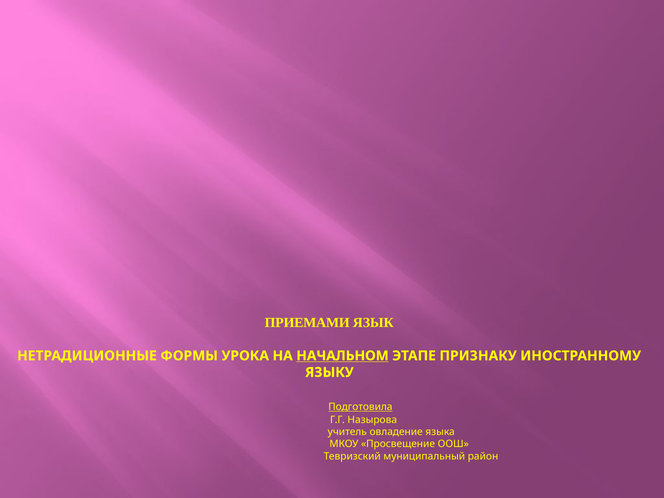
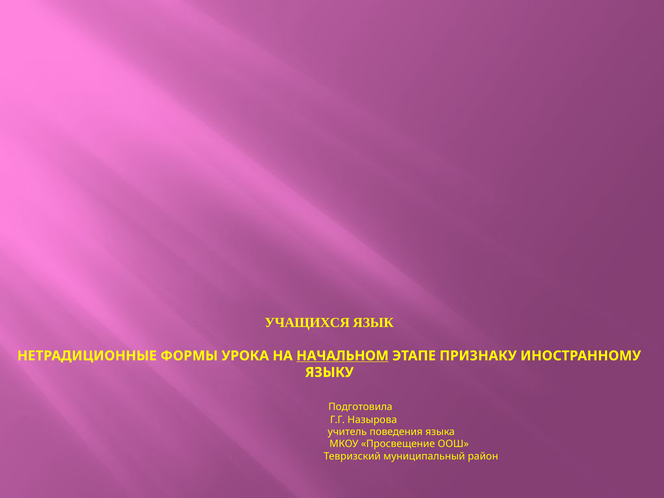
ПРИЕМАМИ: ПРИЕМАМИ -> УЧАЩИХСЯ
Подготовила underline: present -> none
овладение: овладение -> поведения
